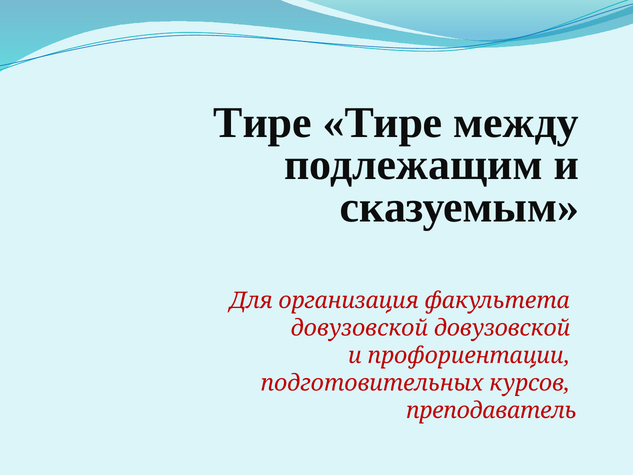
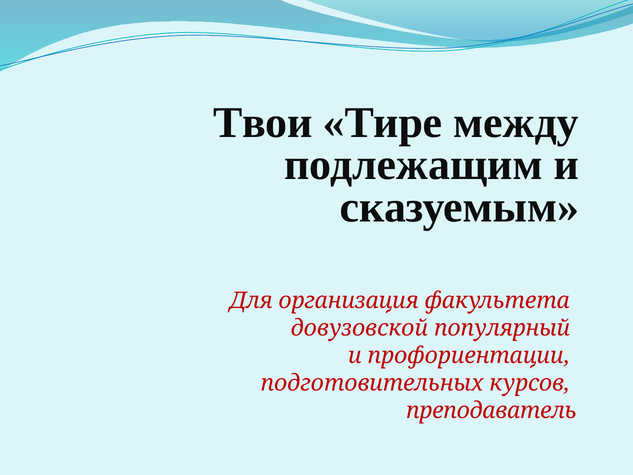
Тире at (263, 123): Тире -> Твои
довузовской довузовской: довузовской -> популярный
